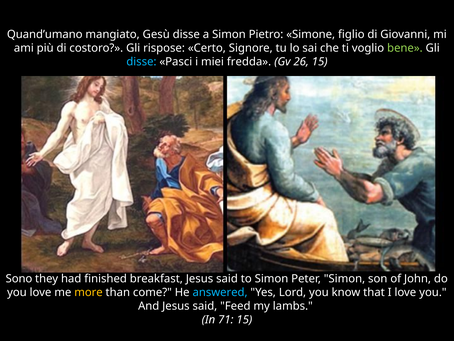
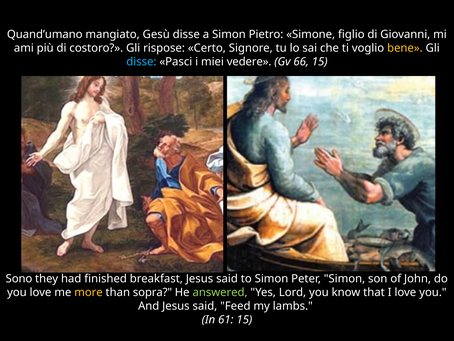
bene colour: light green -> yellow
fredda: fredda -> vedere
26: 26 -> 66
come: come -> sopra
answered colour: light blue -> light green
71: 71 -> 61
